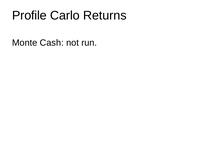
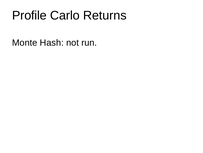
Cash: Cash -> Hash
